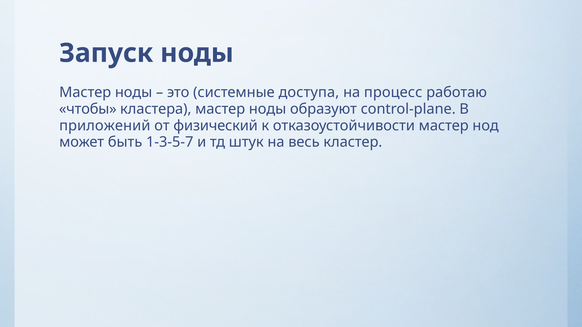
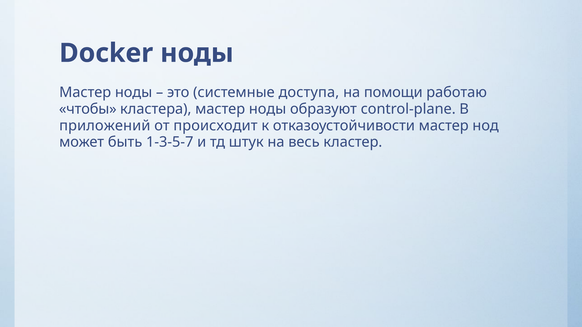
Запуск: Запуск -> Docker
процесс: процесс -> помощи
физический: физический -> происходит
